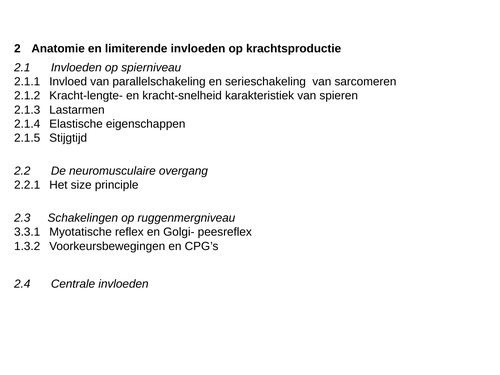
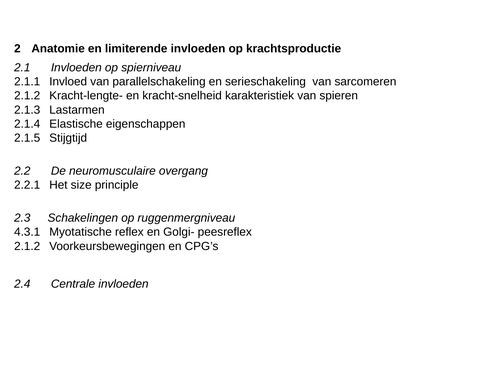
3.3.1: 3.3.1 -> 4.3.1
1.3.2 at (27, 246): 1.3.2 -> 2.1.2
